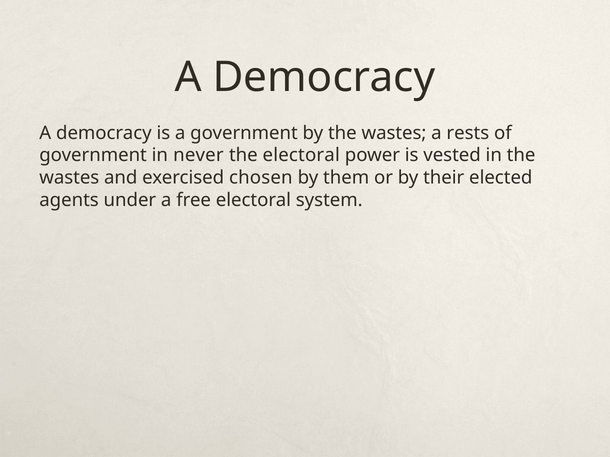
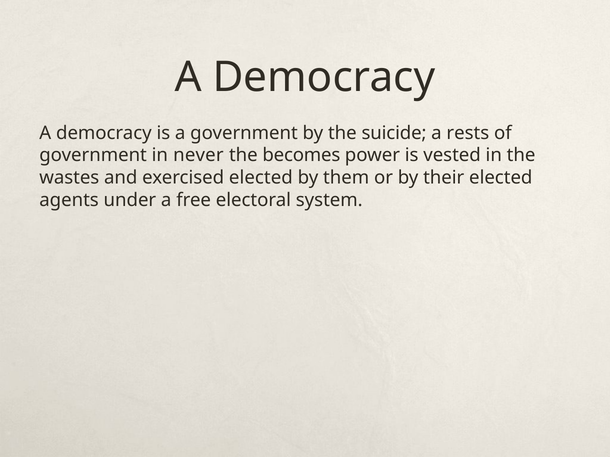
by the wastes: wastes -> suicide
the electoral: electoral -> becomes
exercised chosen: chosen -> elected
